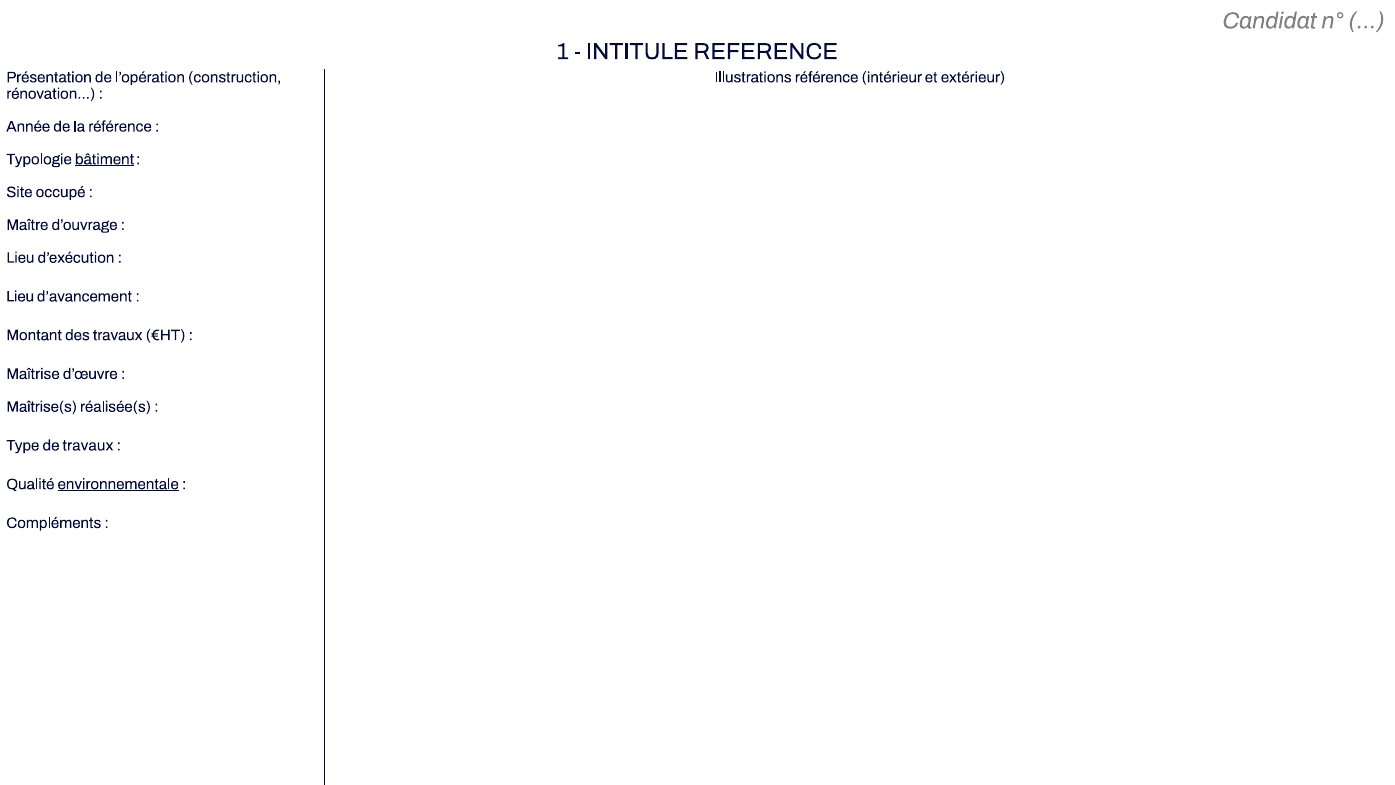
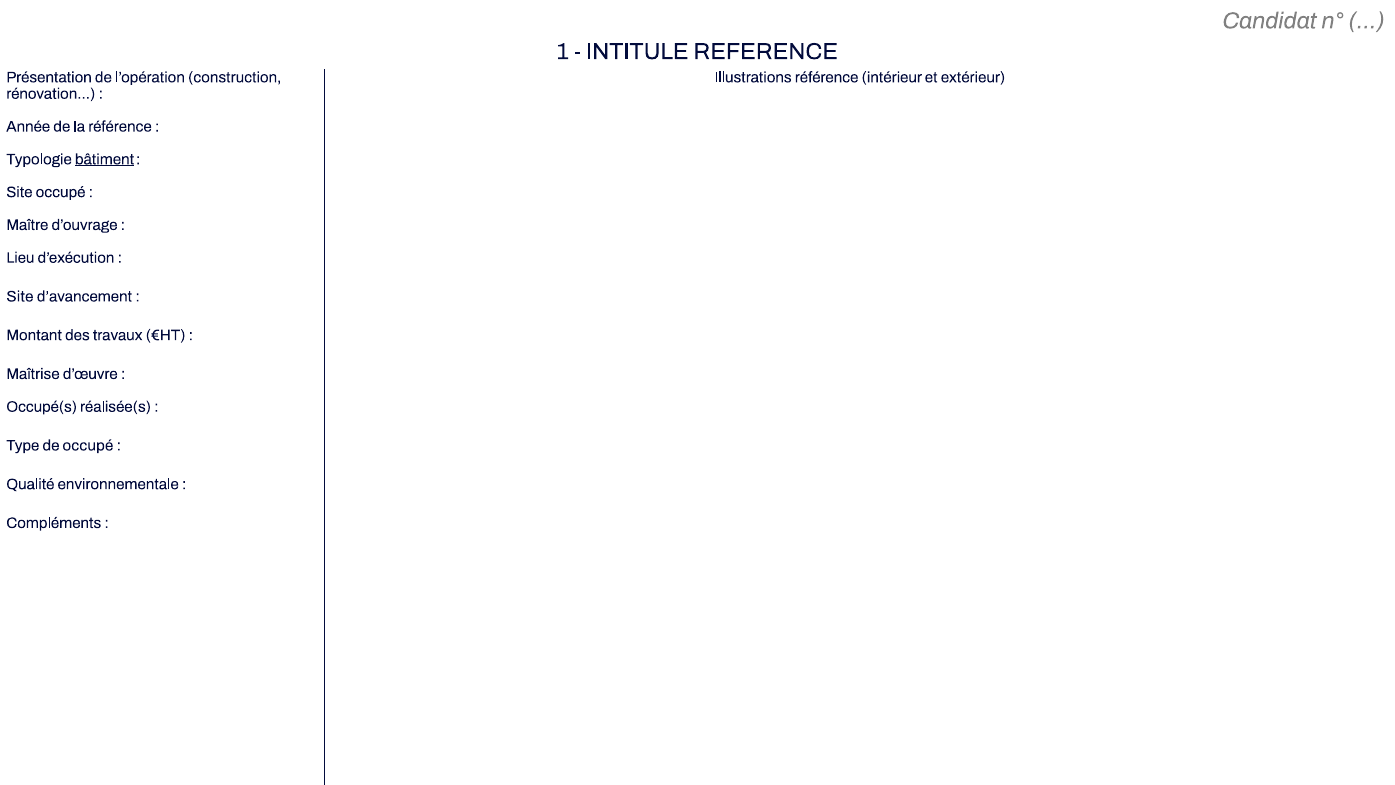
Lieu at (20, 296): Lieu -> Site
Maîtrise(s: Maîtrise(s -> Occupé(s
de travaux: travaux -> occupé
environnementale underline: present -> none
